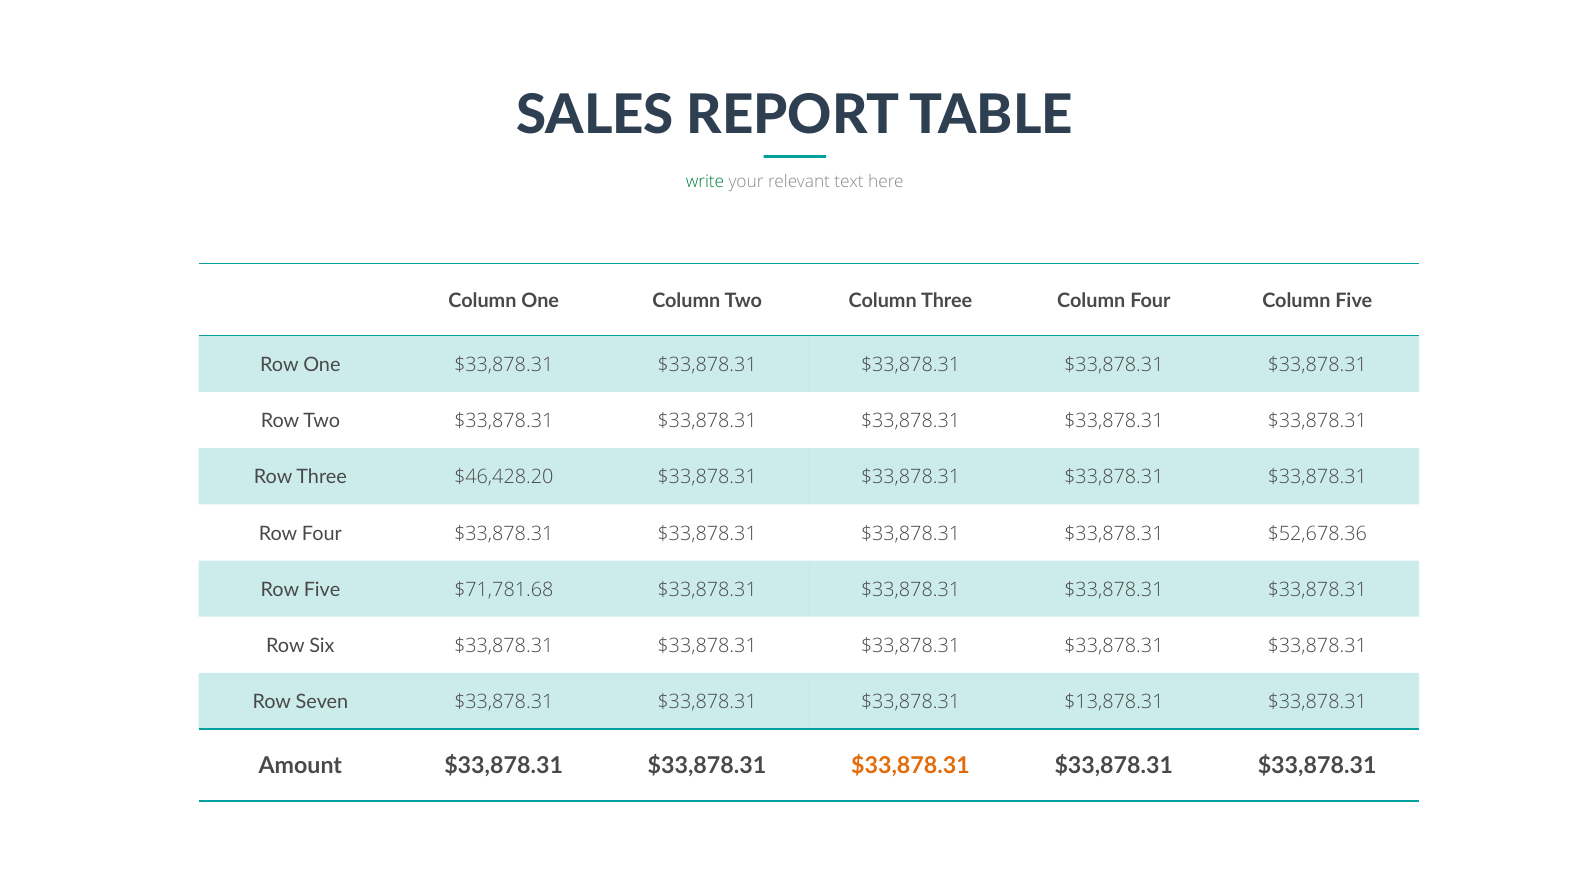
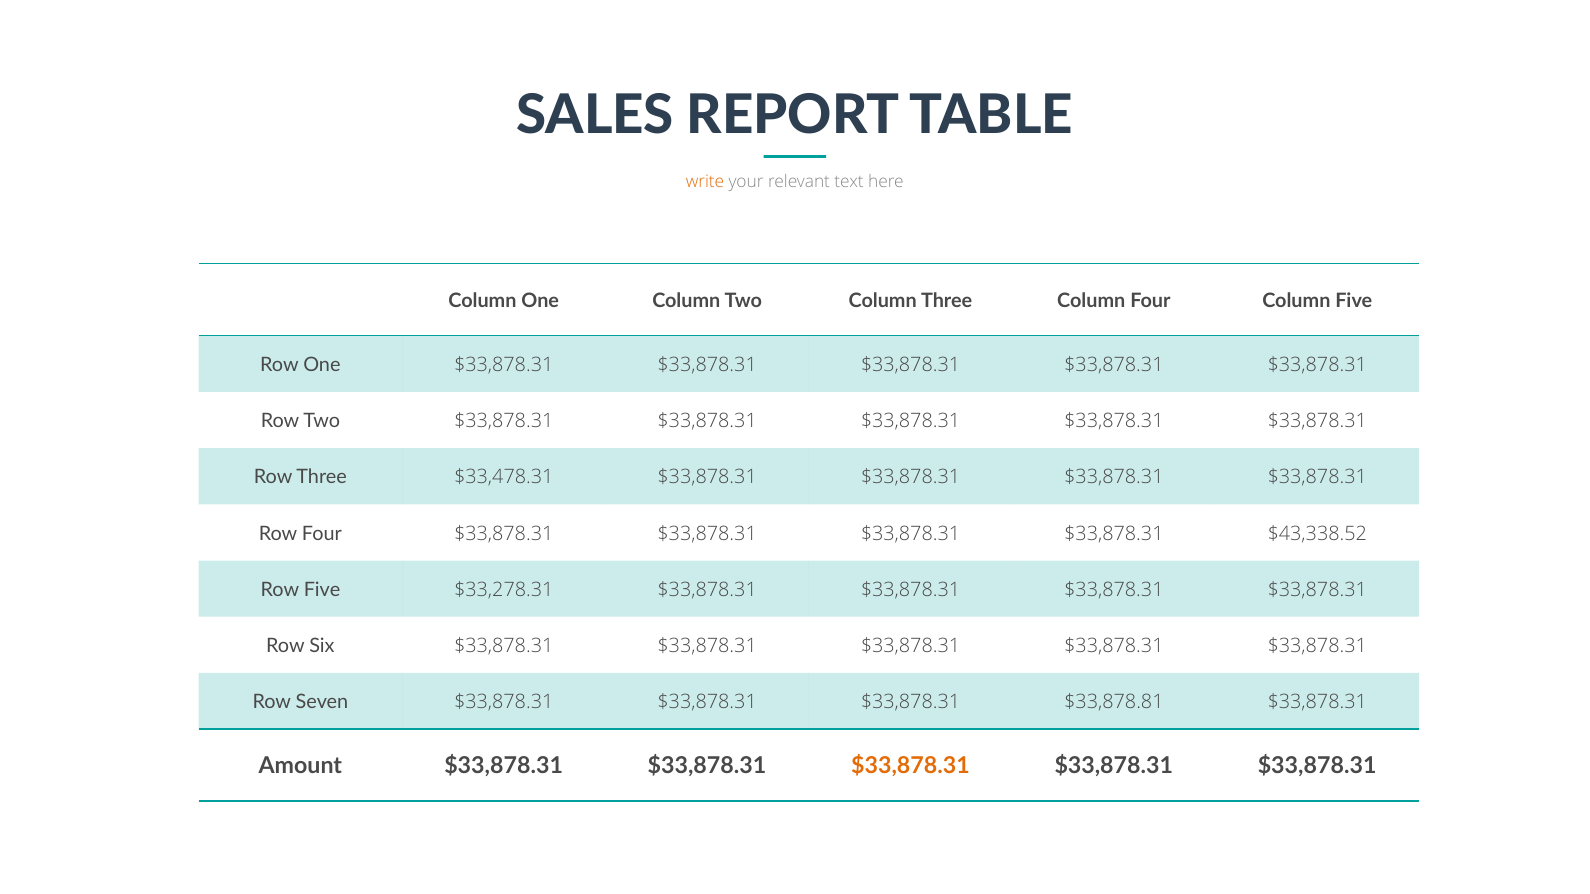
write colour: green -> orange
$46,428.20: $46,428.20 -> $33,478.31
$52,678.36: $52,678.36 -> $43,338.52
$71,781.68: $71,781.68 -> $33,278.31
$13,878.31: $13,878.31 -> $33,878.81
